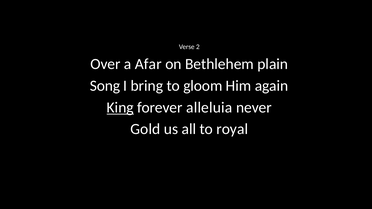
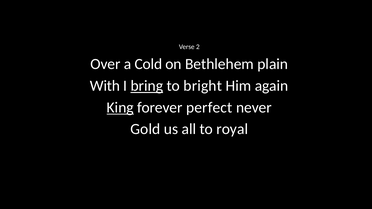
Afar: Afar -> Cold
Song: Song -> With
bring underline: none -> present
gloom: gloom -> bright
alleluia: alleluia -> perfect
